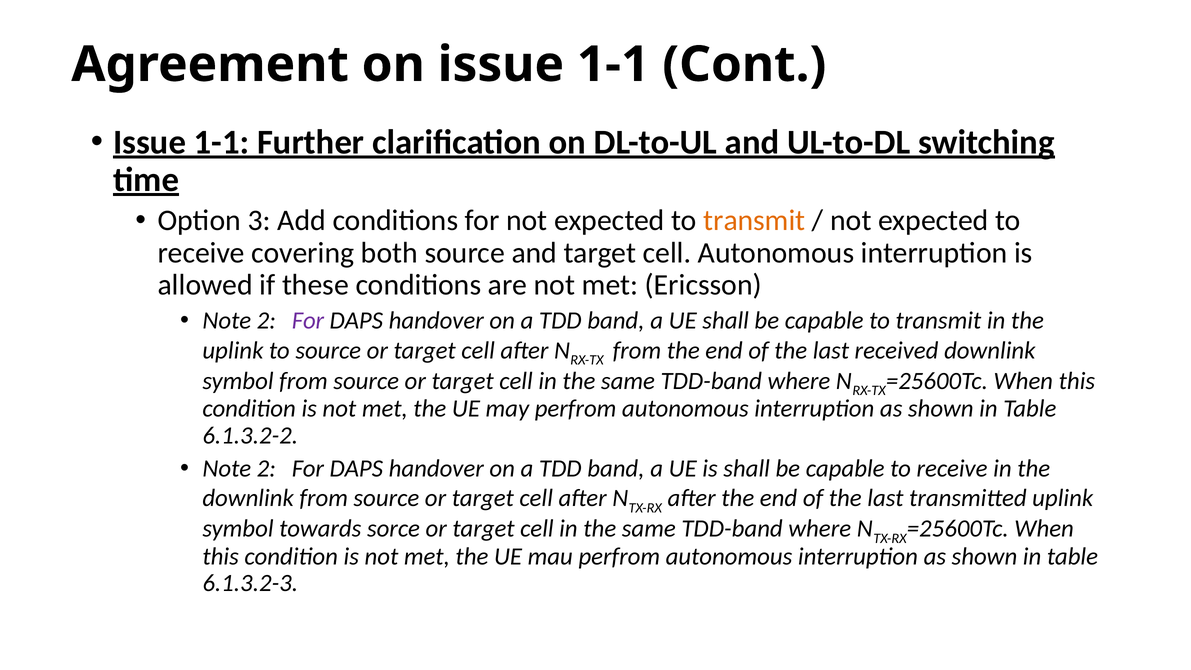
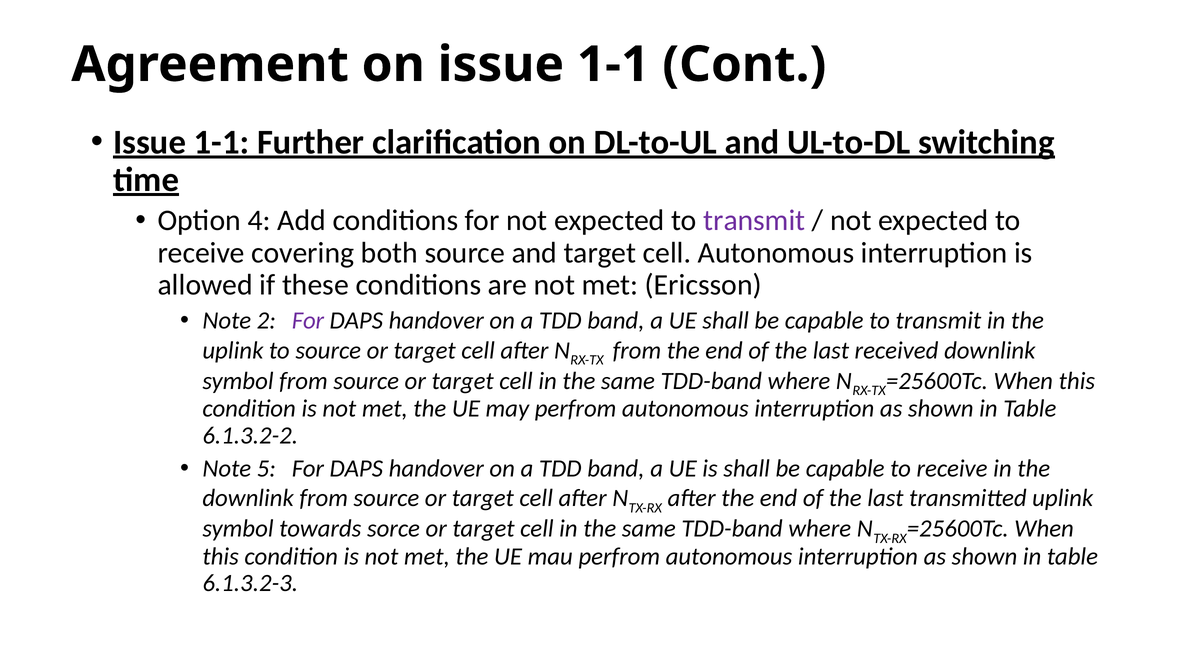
3: 3 -> 4
transmit at (754, 221) colour: orange -> purple
2 at (266, 468): 2 -> 5
